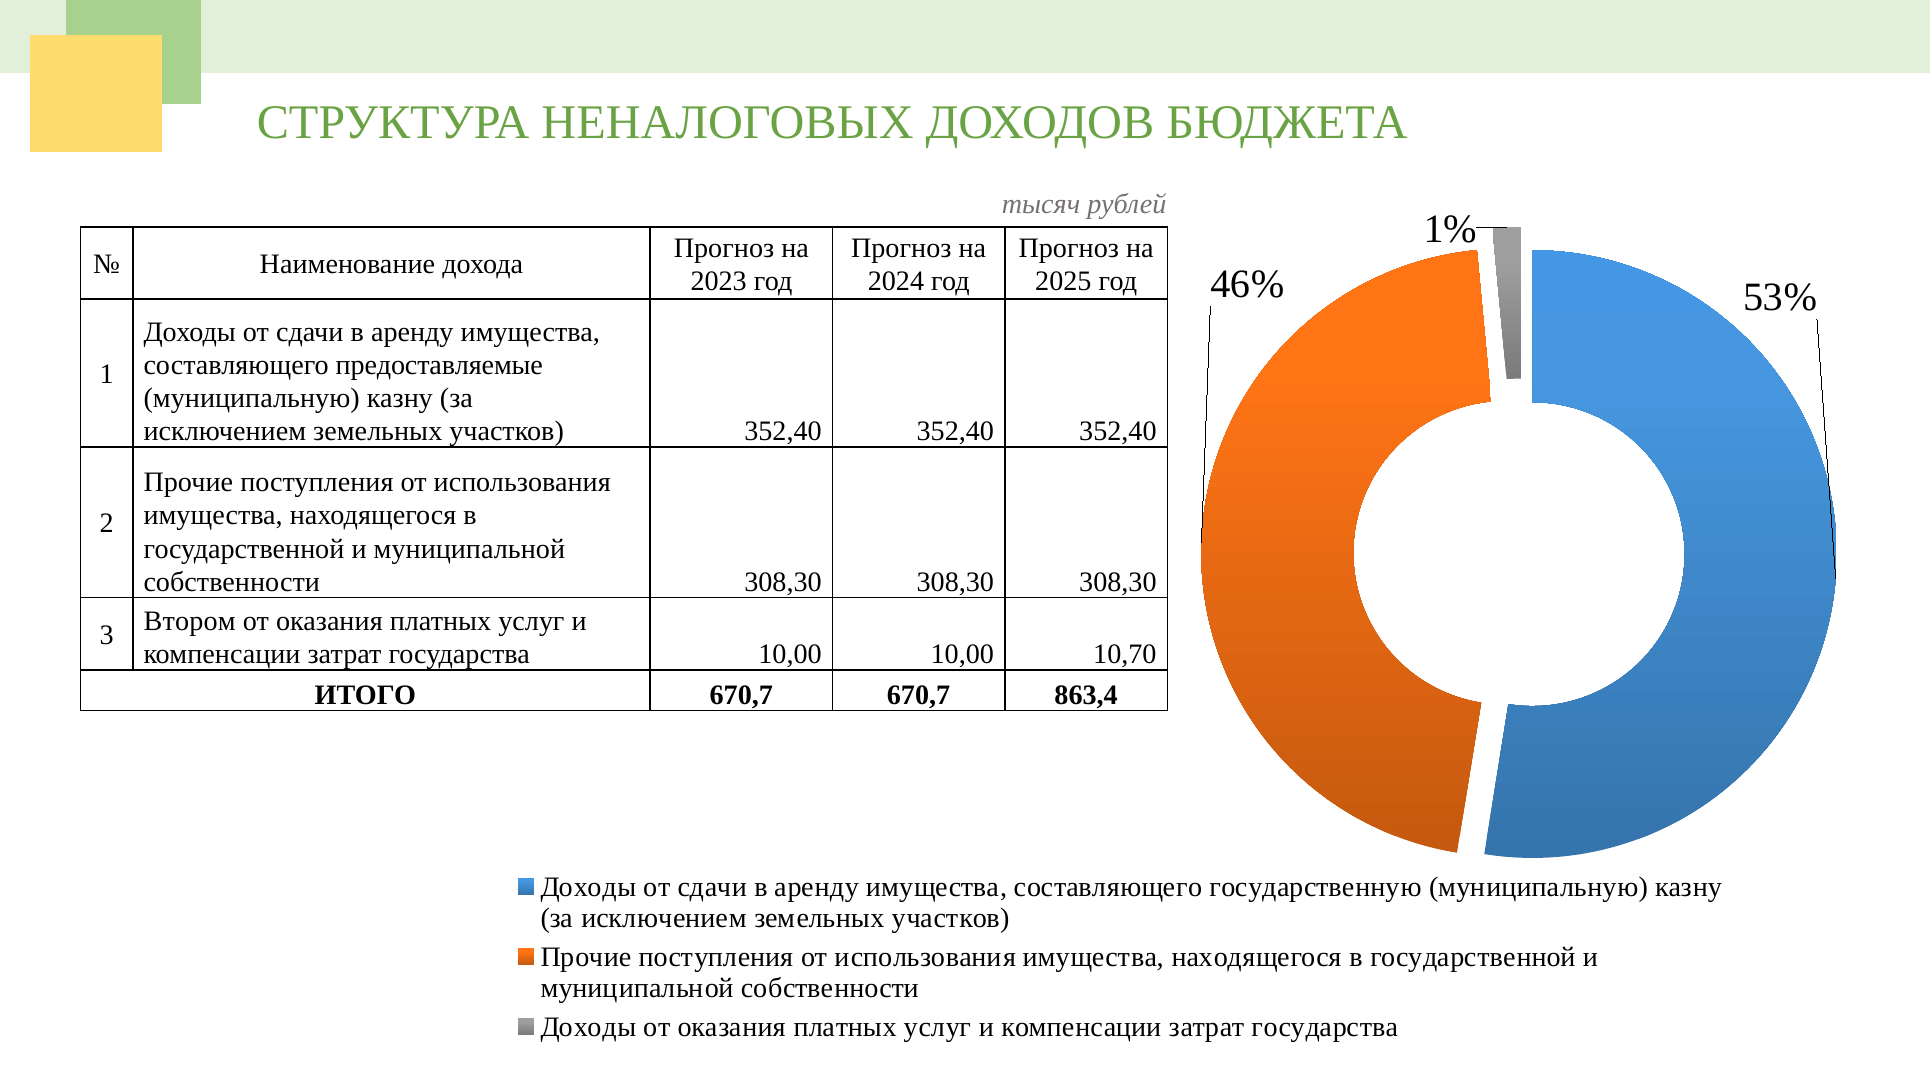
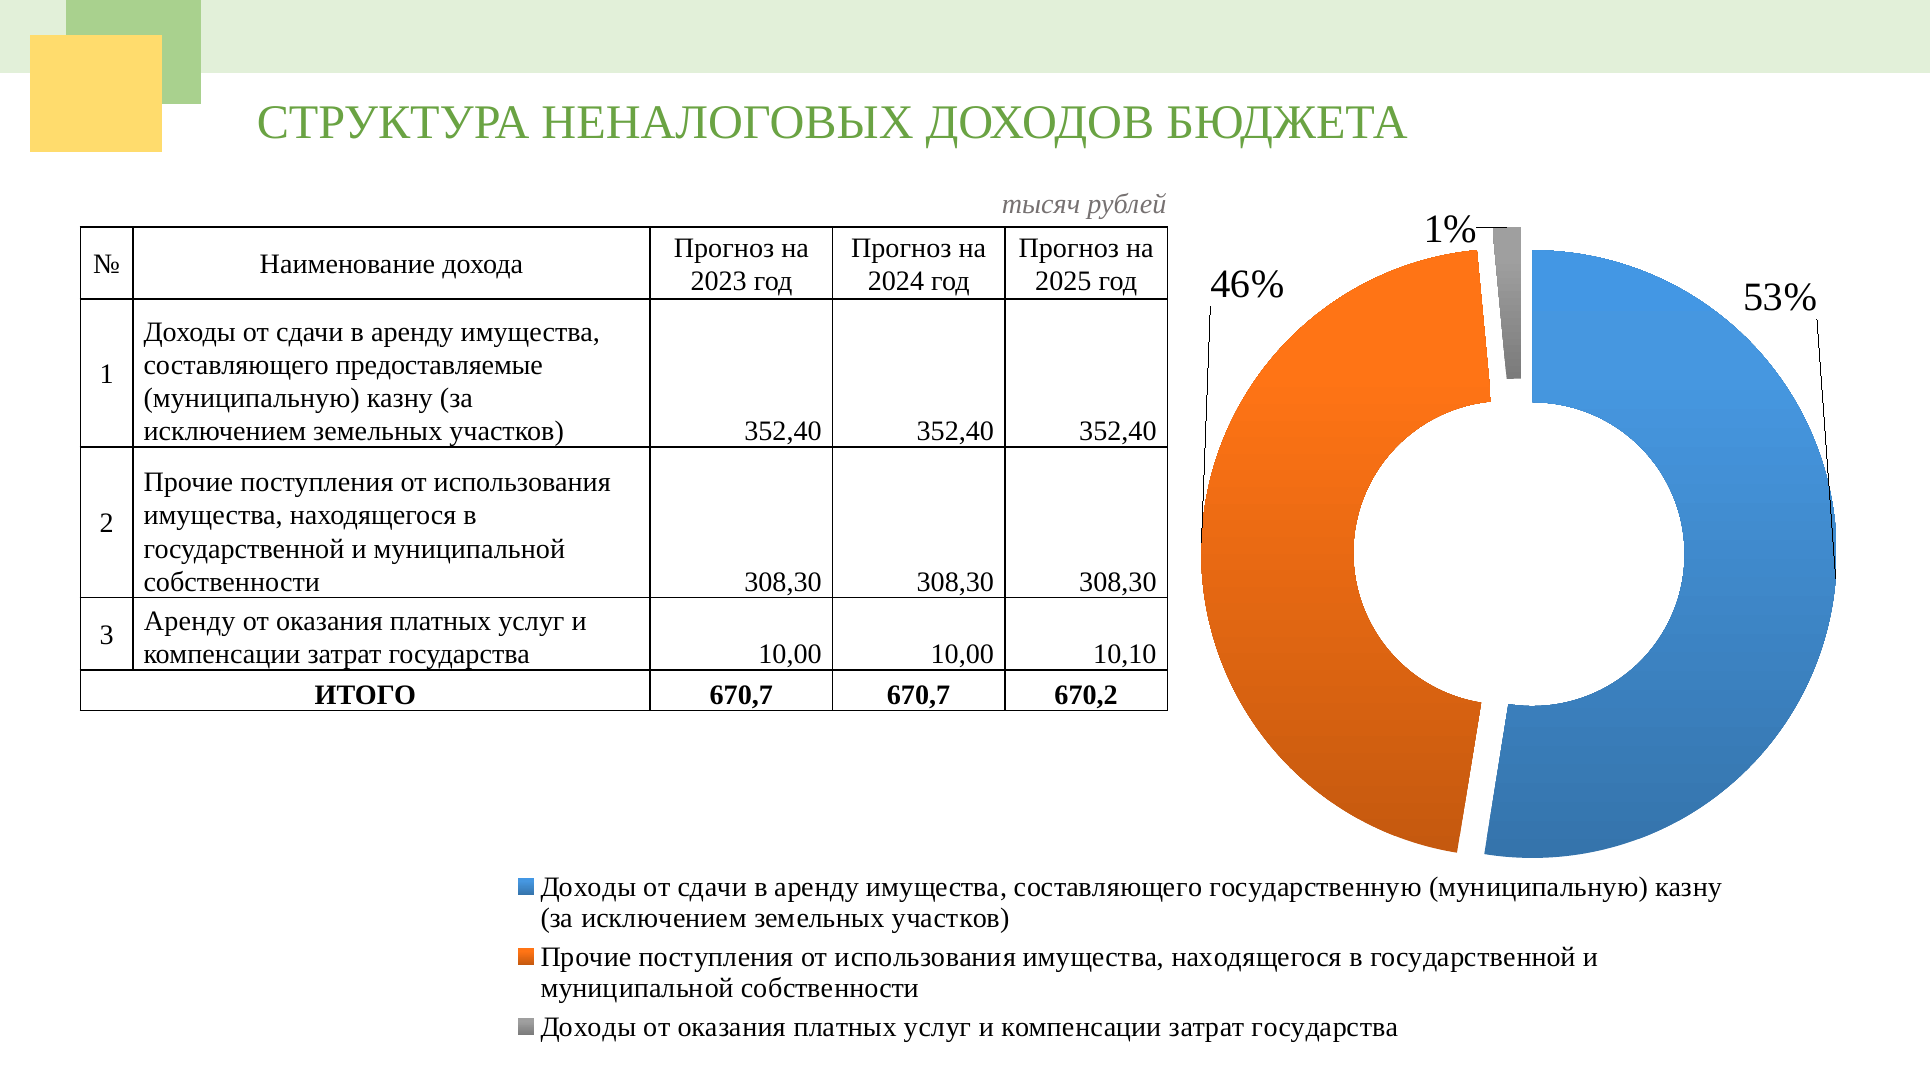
3 Втором: Втором -> Аренду
10,70: 10,70 -> 10,10
863,4: 863,4 -> 670,2
